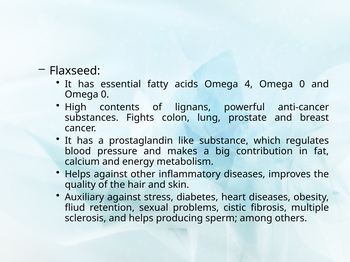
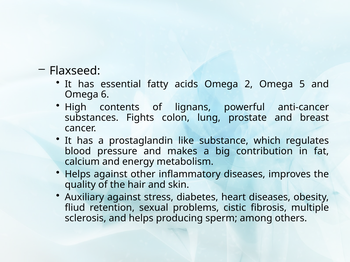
4: 4 -> 2
0 at (302, 84): 0 -> 5
0 at (105, 95): 0 -> 6
